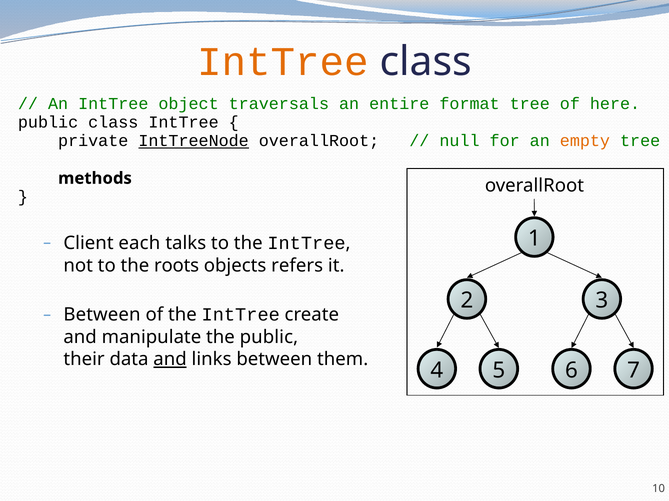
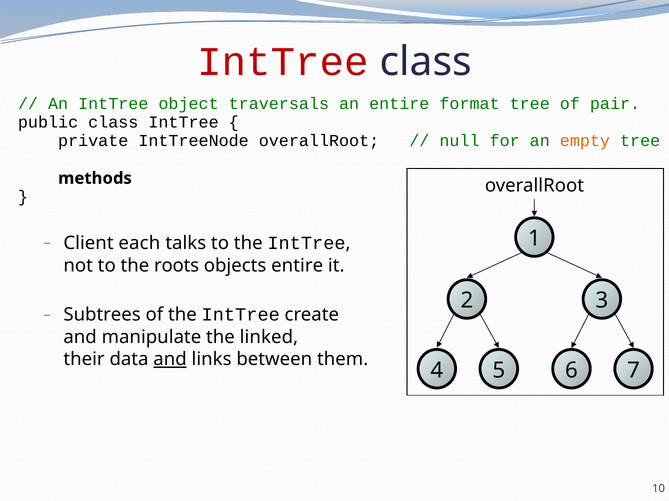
IntTree at (283, 62) colour: orange -> red
here: here -> pair
IntTreeNode underline: present -> none
objects refers: refers -> entire
Between at (102, 315): Between -> Subtrees
the public: public -> linked
